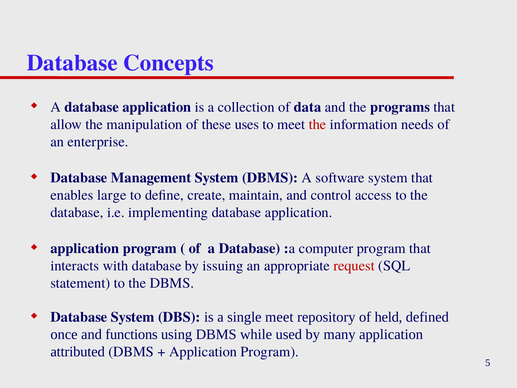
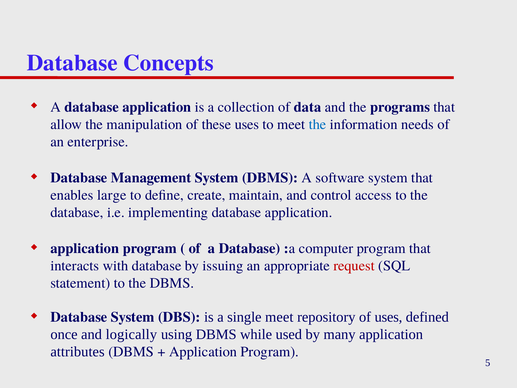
the at (318, 124) colour: red -> blue
of held: held -> uses
functions: functions -> logically
attributed: attributed -> attributes
